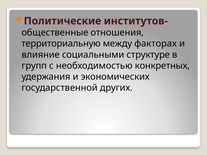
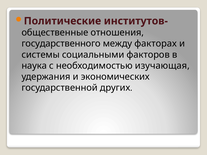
территориальную: территориальную -> государственного
влияние: влияние -> системы
структуре: структуре -> факторов
групп: групп -> наука
конкретных: конкретных -> изучающая
